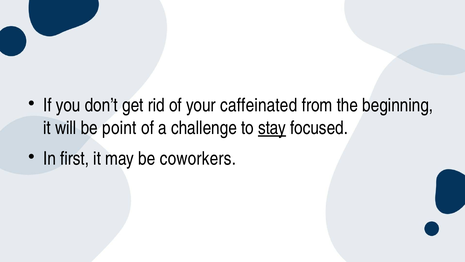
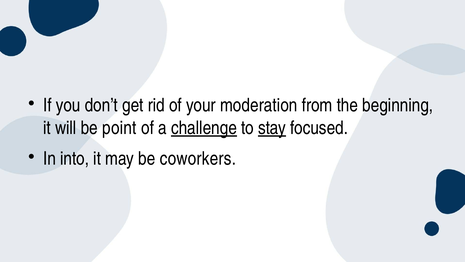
caffeinated: caffeinated -> moderation
challenge underline: none -> present
first: first -> into
